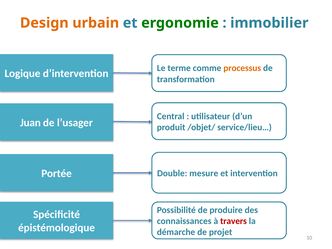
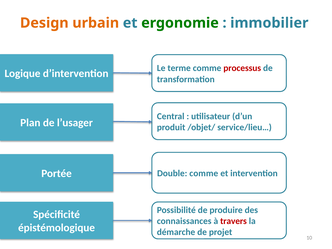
processus colour: orange -> red
Juan: Juan -> Plan
Double mesure: mesure -> comme
